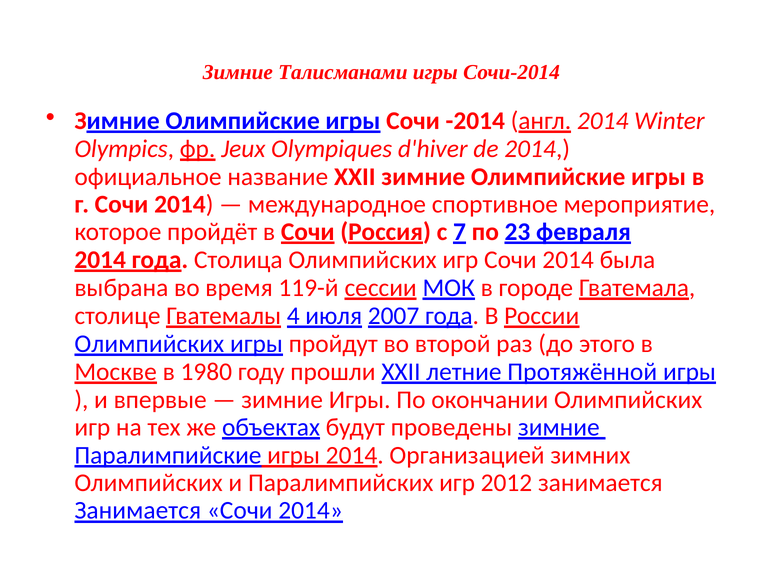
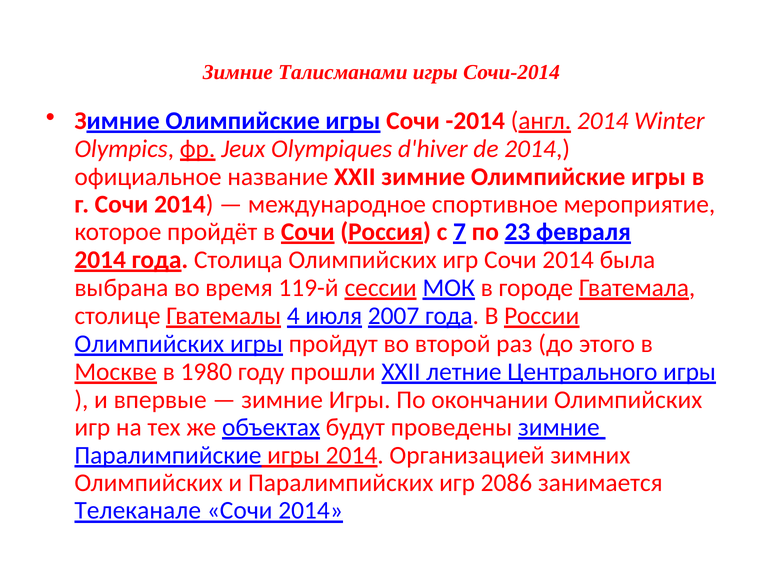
Протяжённой: Протяжённой -> Центрального
2012: 2012 -> 2086
Занимается at (138, 510): Занимается -> Телеканале
